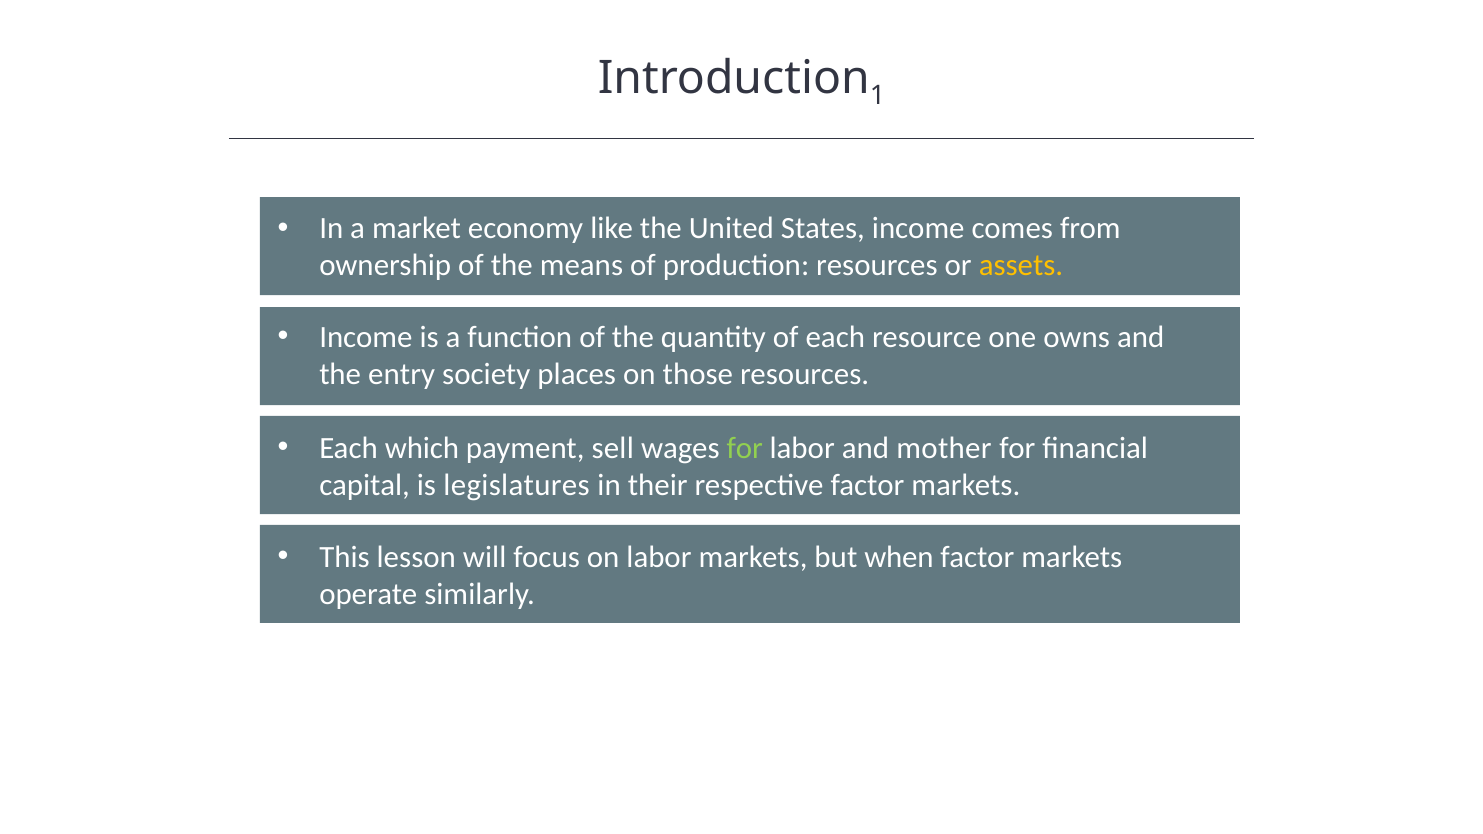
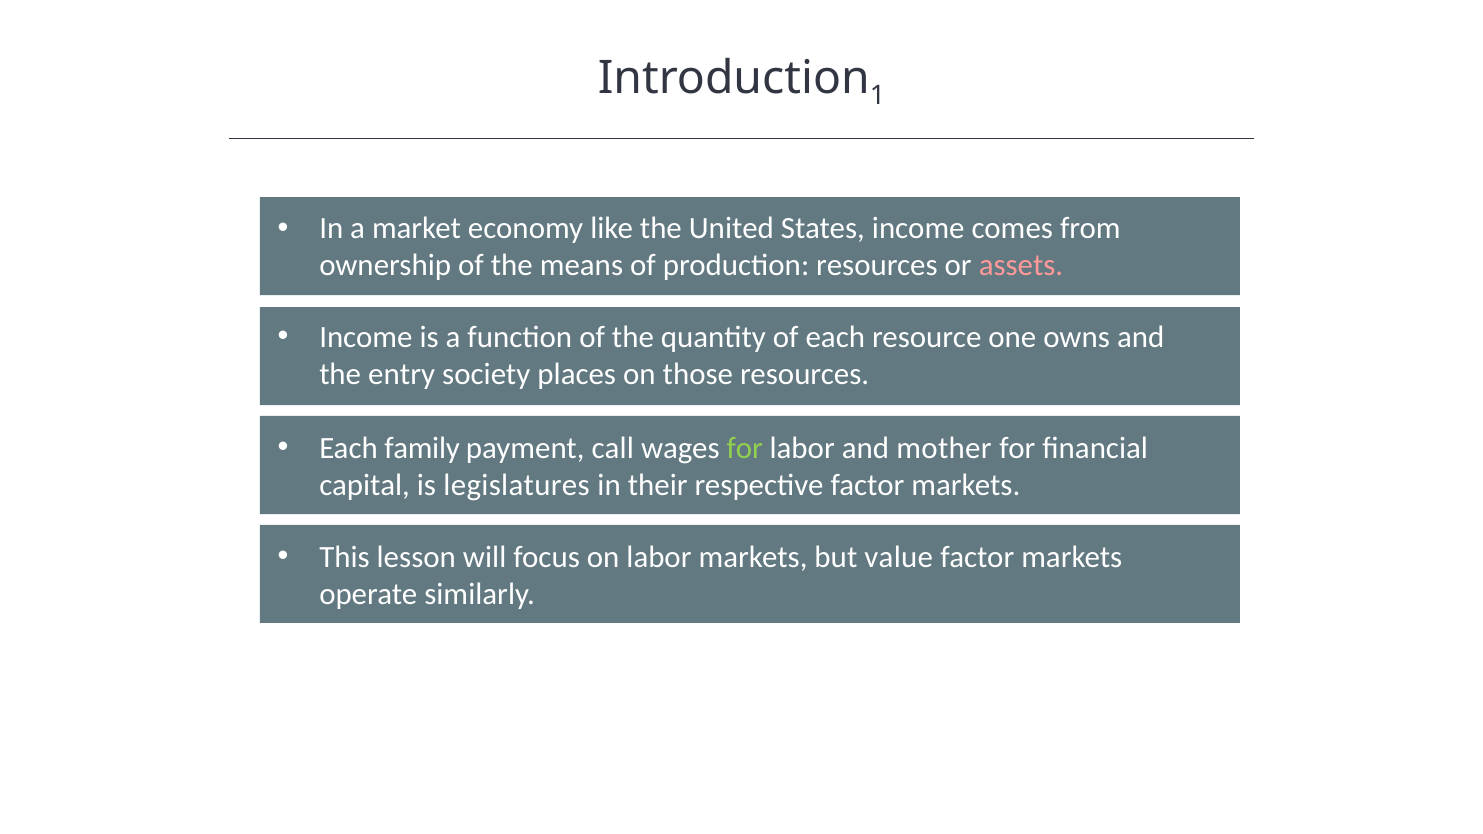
assets colour: yellow -> pink
which: which -> family
sell: sell -> call
when: when -> value
